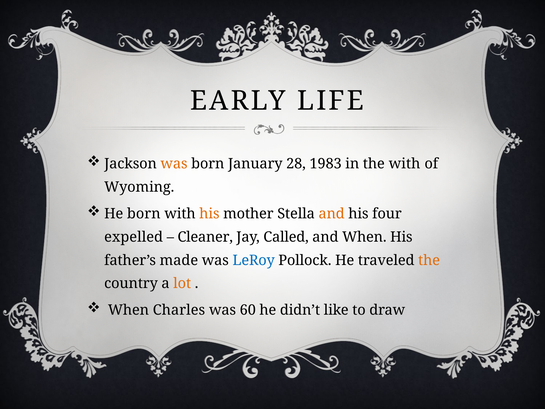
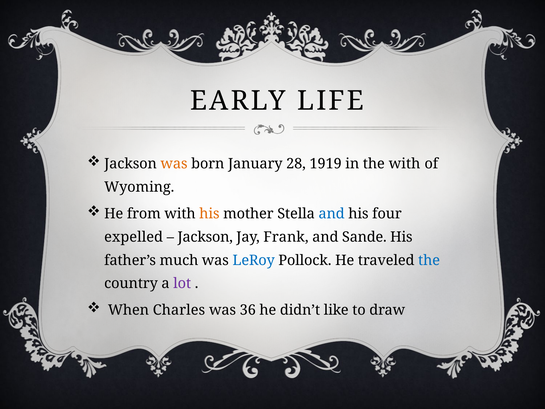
1983: 1983 -> 1919
He born: born -> from
and at (332, 214) colour: orange -> blue
Cleaner at (205, 237): Cleaner -> Jackson
Called: Called -> Frank
and When: When -> Sande
made: made -> much
the at (429, 260) colour: orange -> blue
lot colour: orange -> purple
60: 60 -> 36
